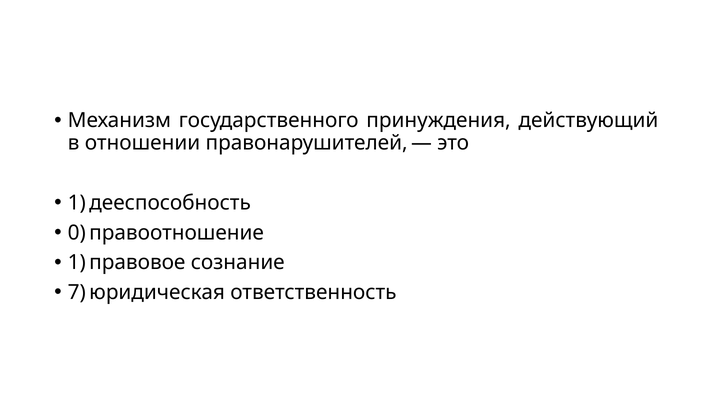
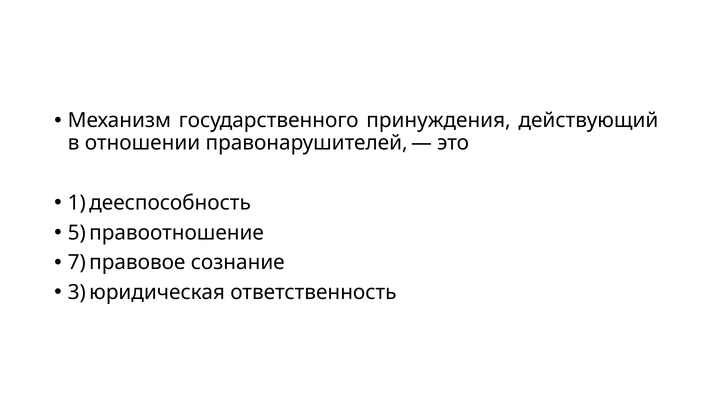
0: 0 -> 5
1 at (77, 263): 1 -> 7
7: 7 -> 3
